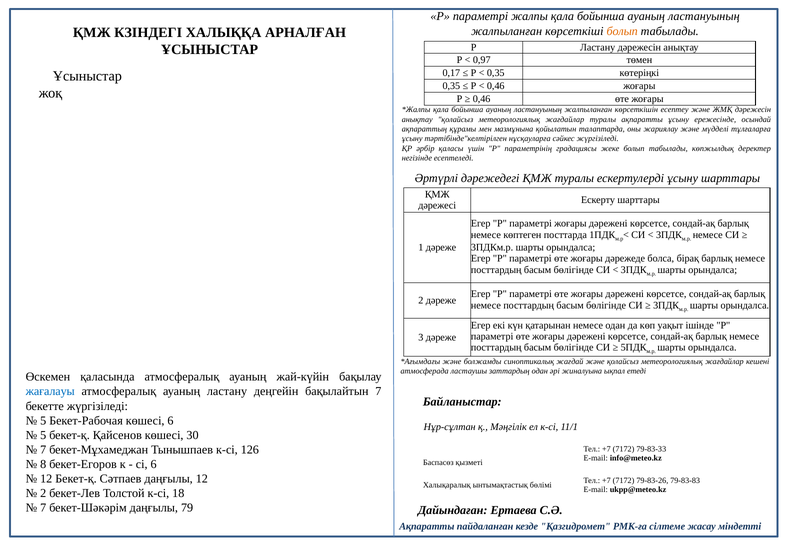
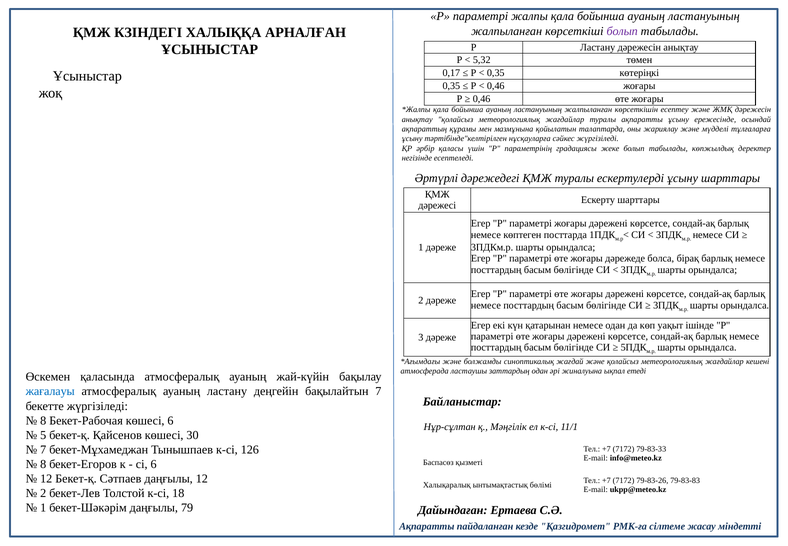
болып at (622, 31) colour: orange -> purple
0,97: 0,97 -> 5,32
5 at (43, 420): 5 -> 8
7 at (43, 508): 7 -> 1
